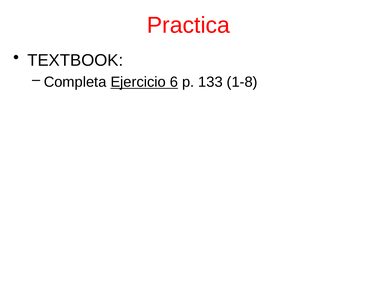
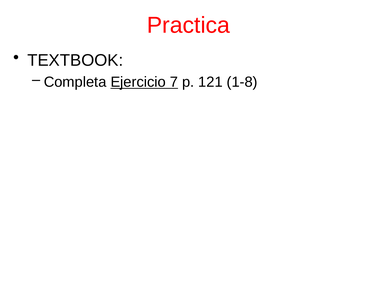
6: 6 -> 7
133: 133 -> 121
